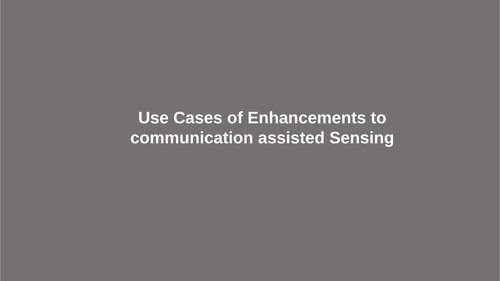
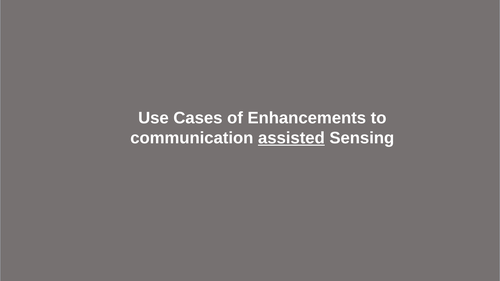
assisted underline: none -> present
